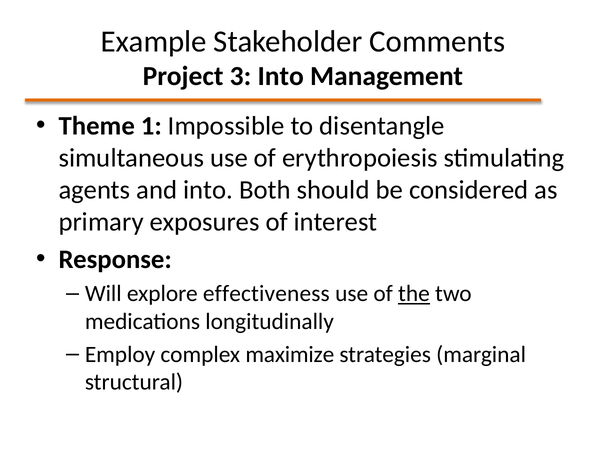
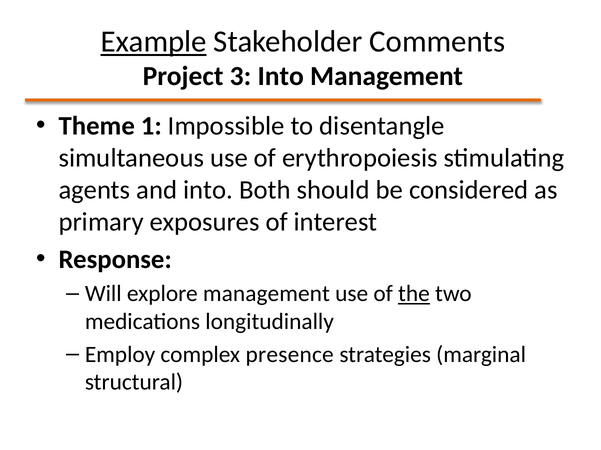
Example underline: none -> present
explore effectiveness: effectiveness -> management
maximize: maximize -> presence
